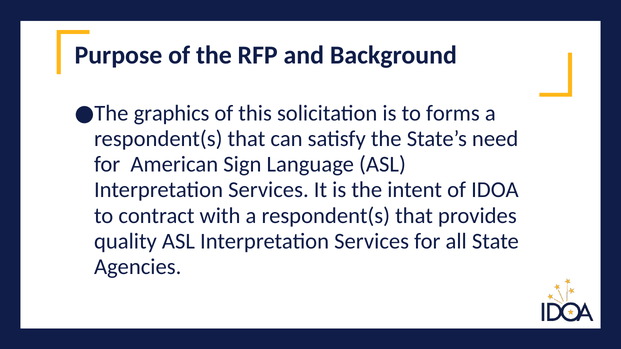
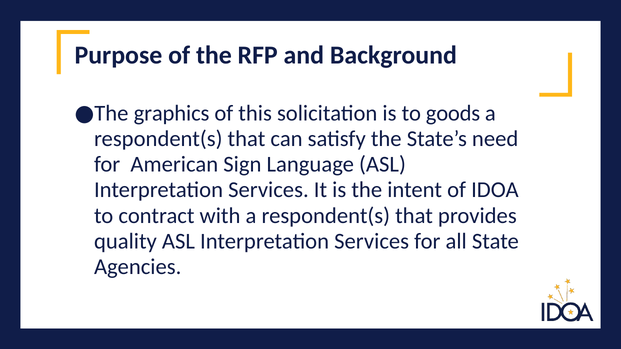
forms: forms -> goods
